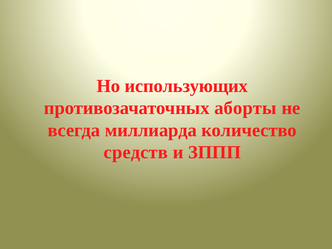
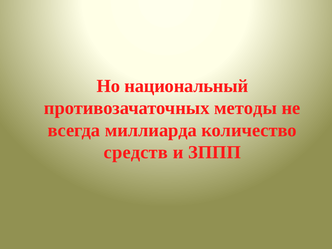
использующих: использующих -> национальный
аборты: аборты -> методы
